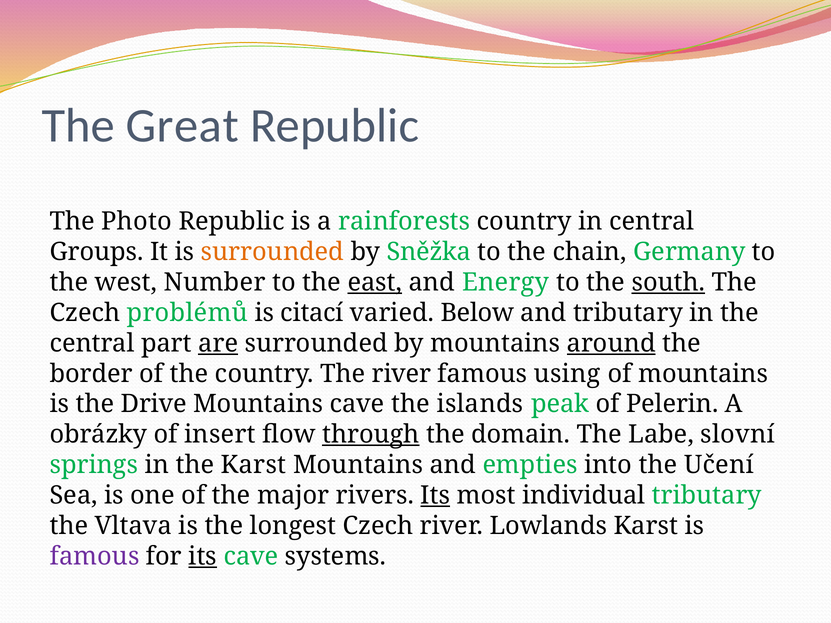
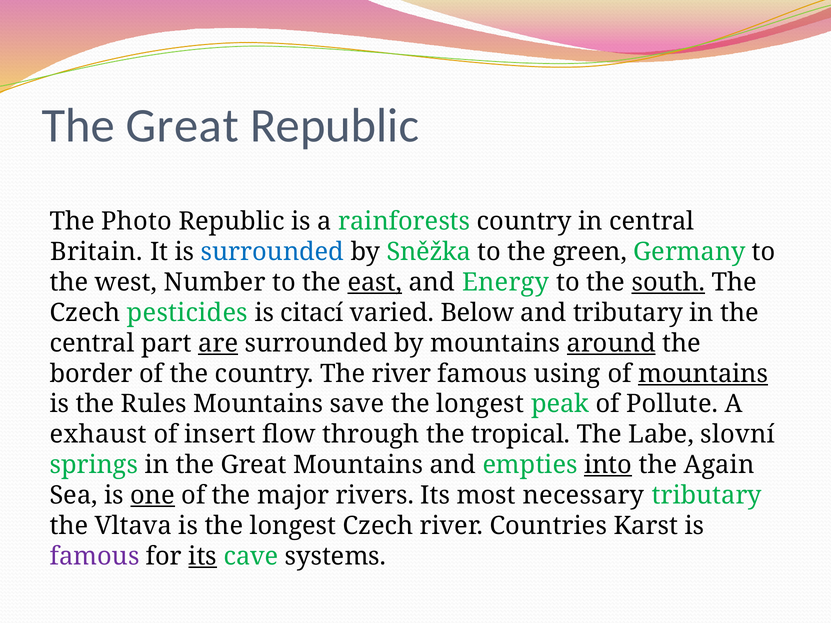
Groups: Groups -> Britain
surrounded at (272, 252) colour: orange -> blue
chain: chain -> green
problémů: problémů -> pesticides
mountains at (703, 374) underline: none -> present
Drive: Drive -> Rules
Mountains cave: cave -> save
islands at (480, 404): islands -> longest
Pelerin: Pelerin -> Pollute
obrázky: obrázky -> exhaust
through underline: present -> none
domain: domain -> tropical
in the Karst: Karst -> Great
into underline: none -> present
Učení: Učení -> Again
one underline: none -> present
Its at (435, 496) underline: present -> none
individual: individual -> necessary
Lowlands: Lowlands -> Countries
